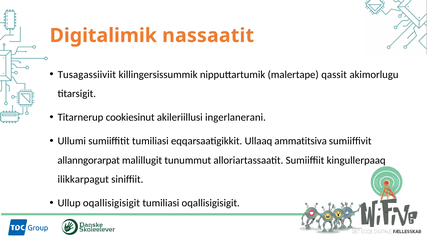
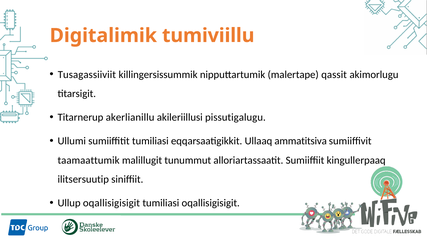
nassaatit: nassaatit -> tumiviillu
cookiesinut: cookiesinut -> akerlianillu
ingerlanerani: ingerlanerani -> pissutigalugu
allanngorarpat: allanngorarpat -> taamaattumik
ilikkarpagut: ilikkarpagut -> ilitsersuutip
